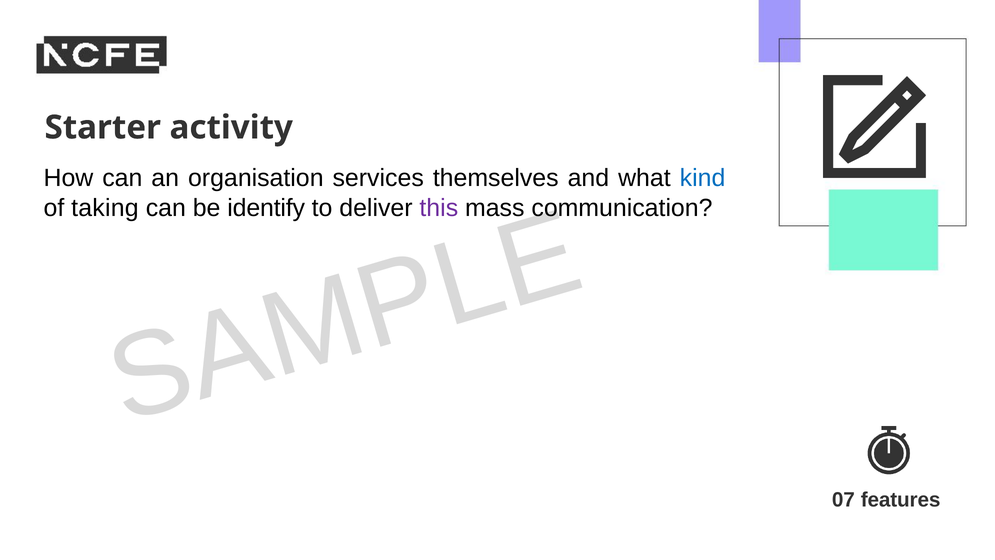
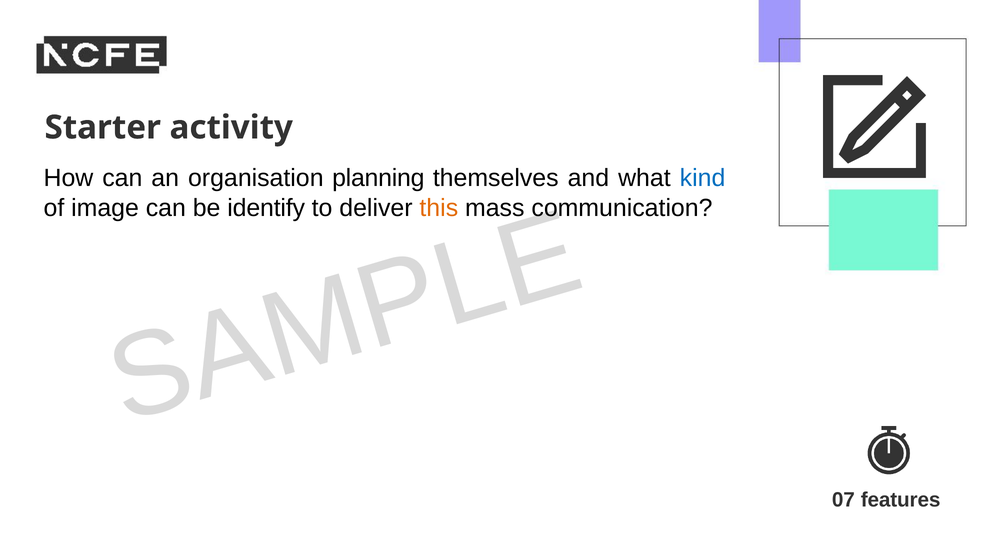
services: services -> planning
taking: taking -> image
this colour: purple -> orange
